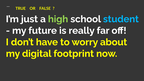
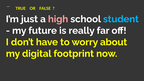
high colour: light green -> pink
